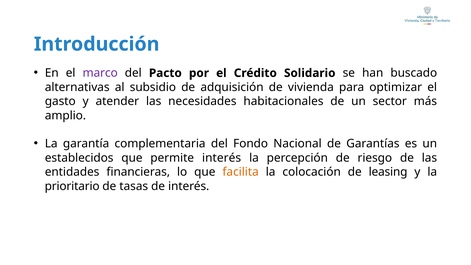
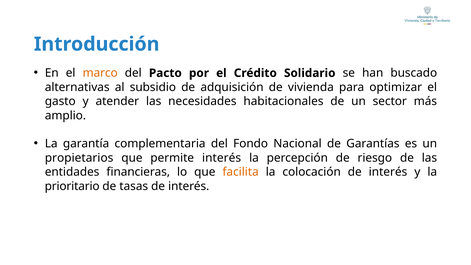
marco colour: purple -> orange
establecidos: establecidos -> propietarios
colocación de leasing: leasing -> interés
